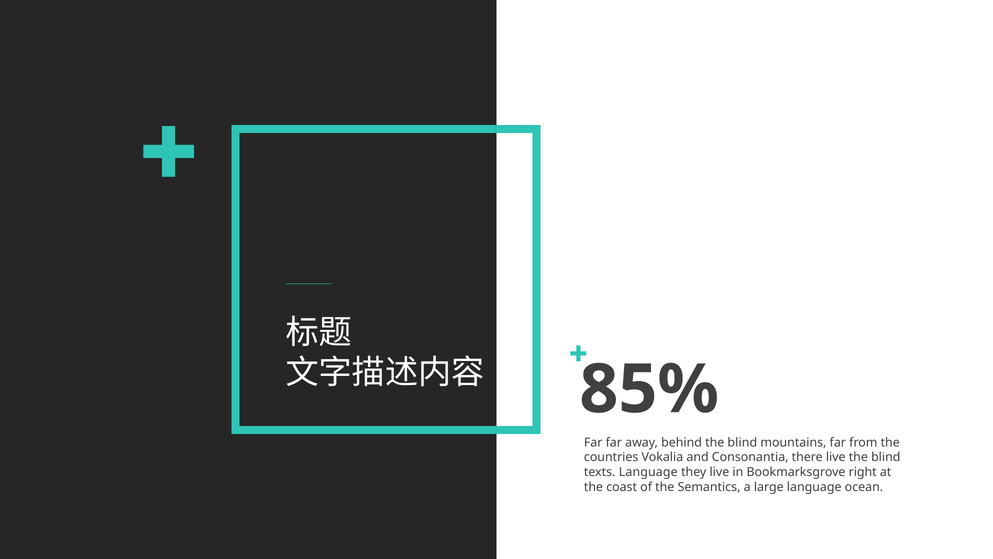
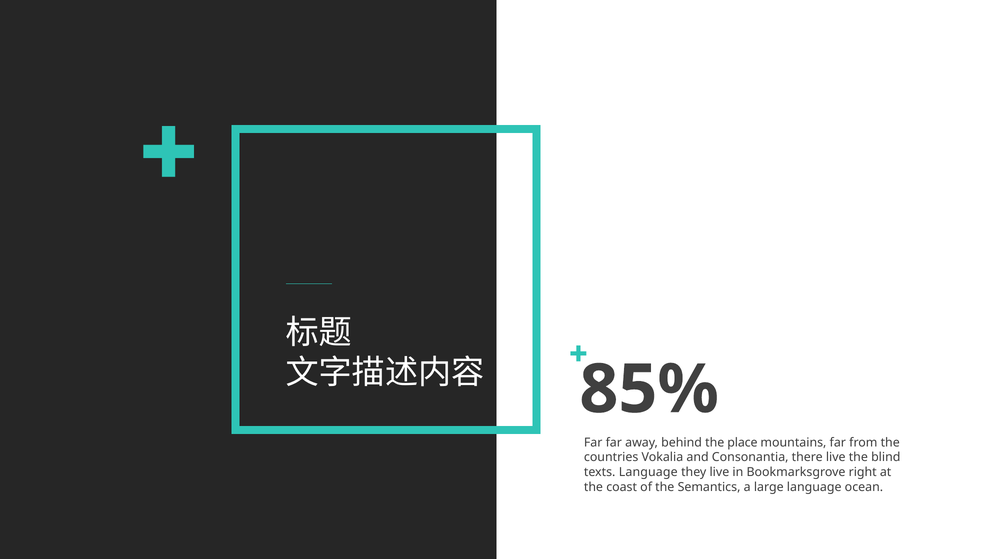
blind at (742, 442): blind -> place
